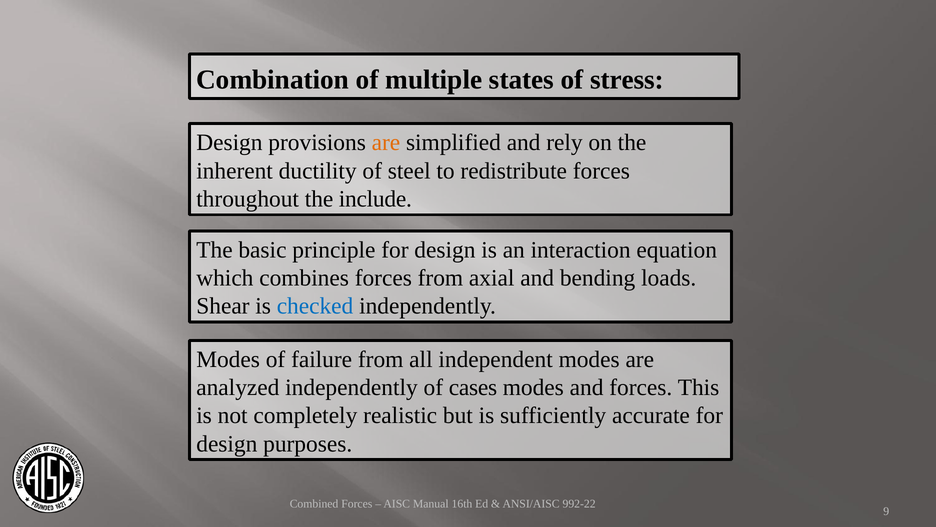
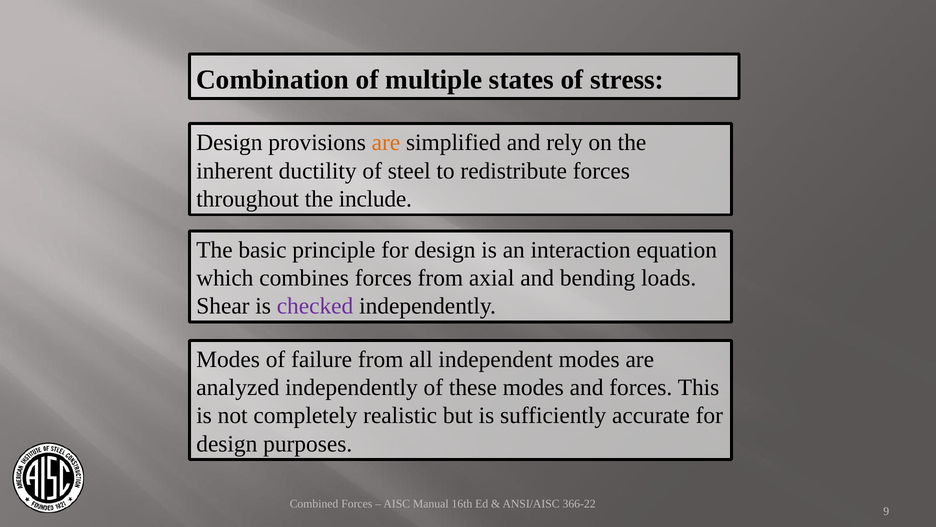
checked colour: blue -> purple
cases: cases -> these
992-22: 992-22 -> 366-22
